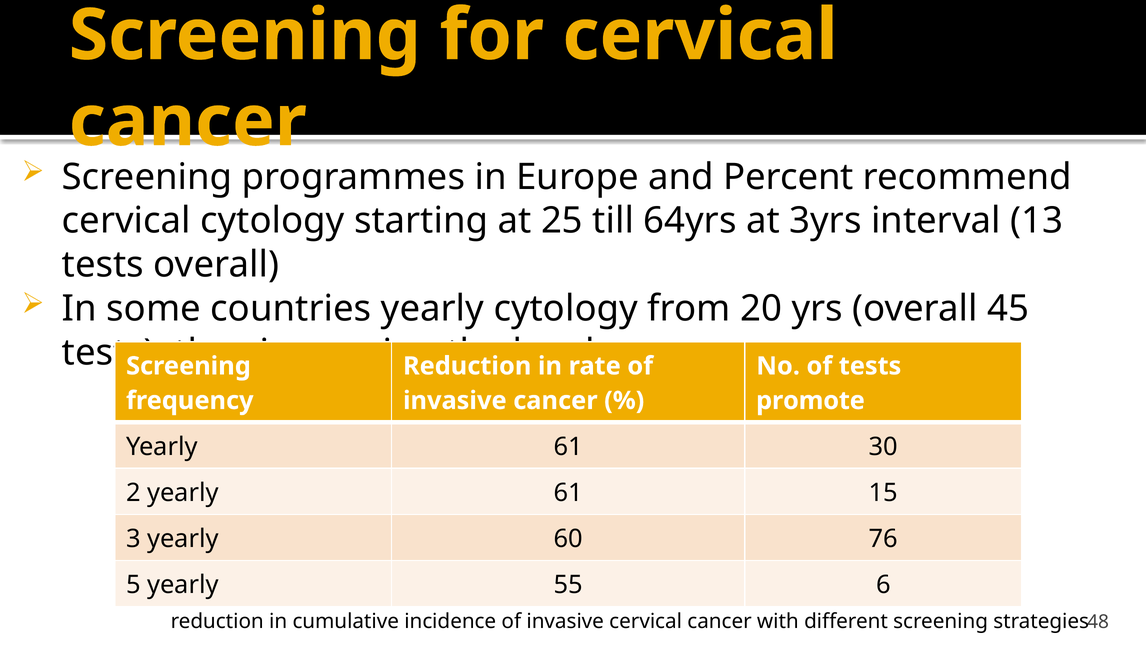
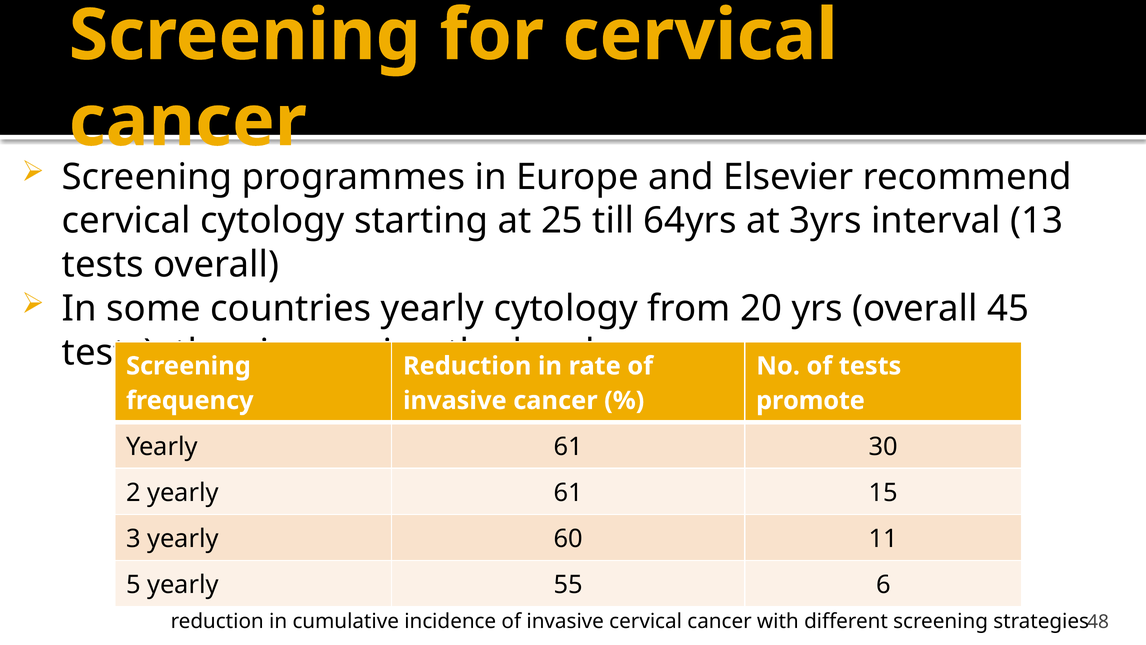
Percent: Percent -> Elsevier
76: 76 -> 11
